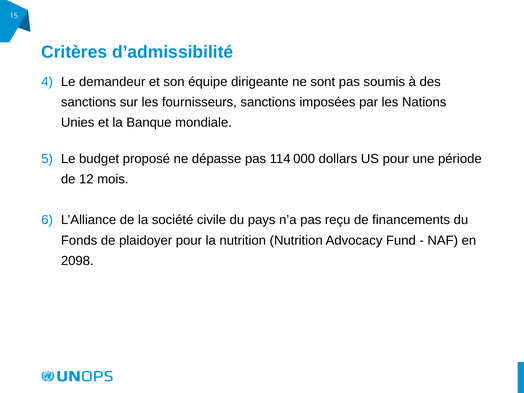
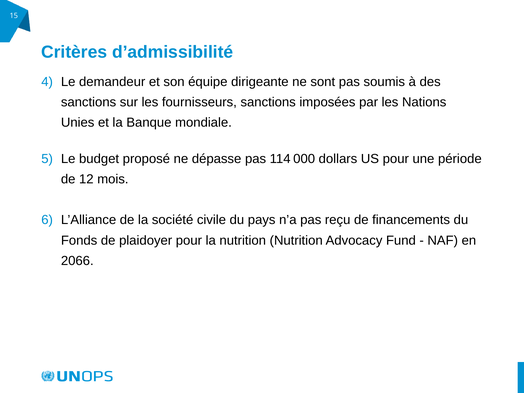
2098: 2098 -> 2066
